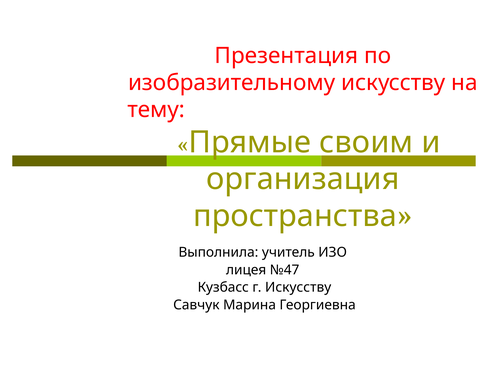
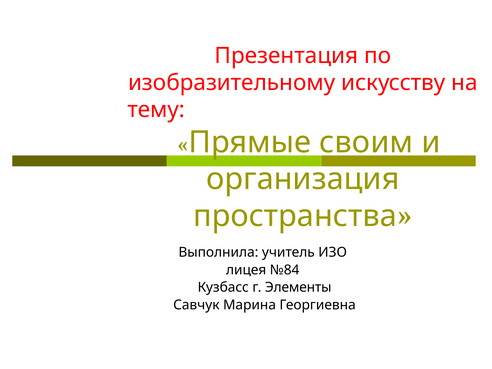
№47: №47 -> №84
г Искусству: Искусству -> Элементы
